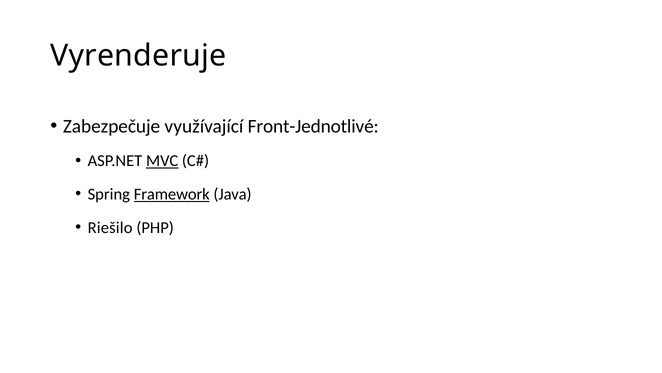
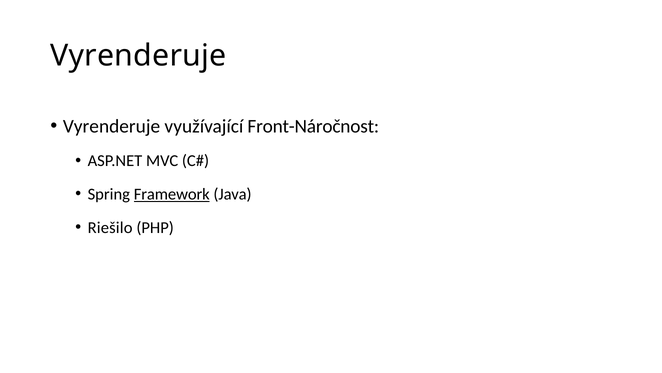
Zabezpečuje at (112, 126): Zabezpečuje -> Vyrenderuje
Front-Jednotlivé: Front-Jednotlivé -> Front-Náročnost
MVC underline: present -> none
